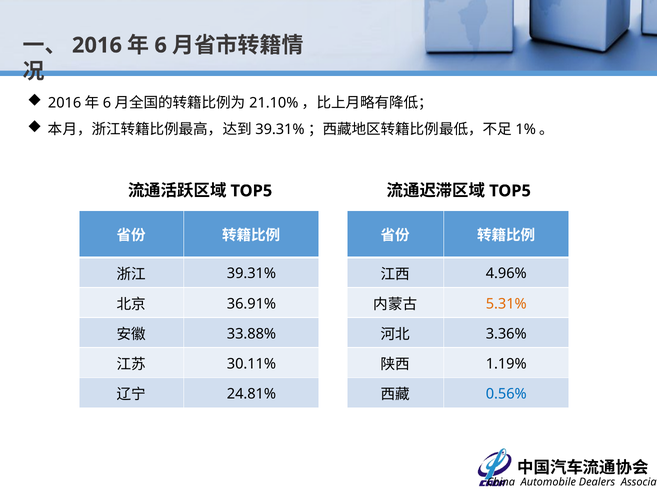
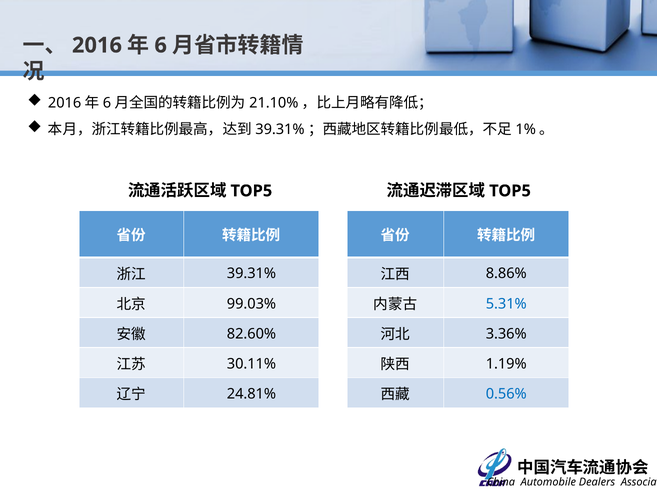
4.96%: 4.96% -> 8.86%
36.91%: 36.91% -> 99.03%
5.31% colour: orange -> blue
33.88%: 33.88% -> 82.60%
